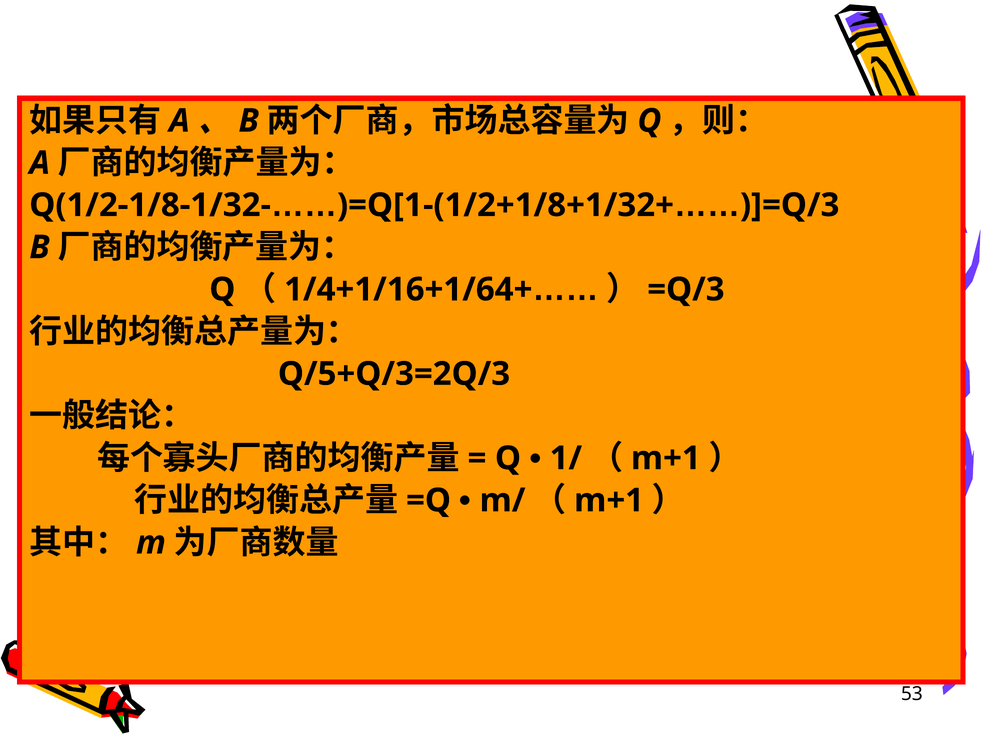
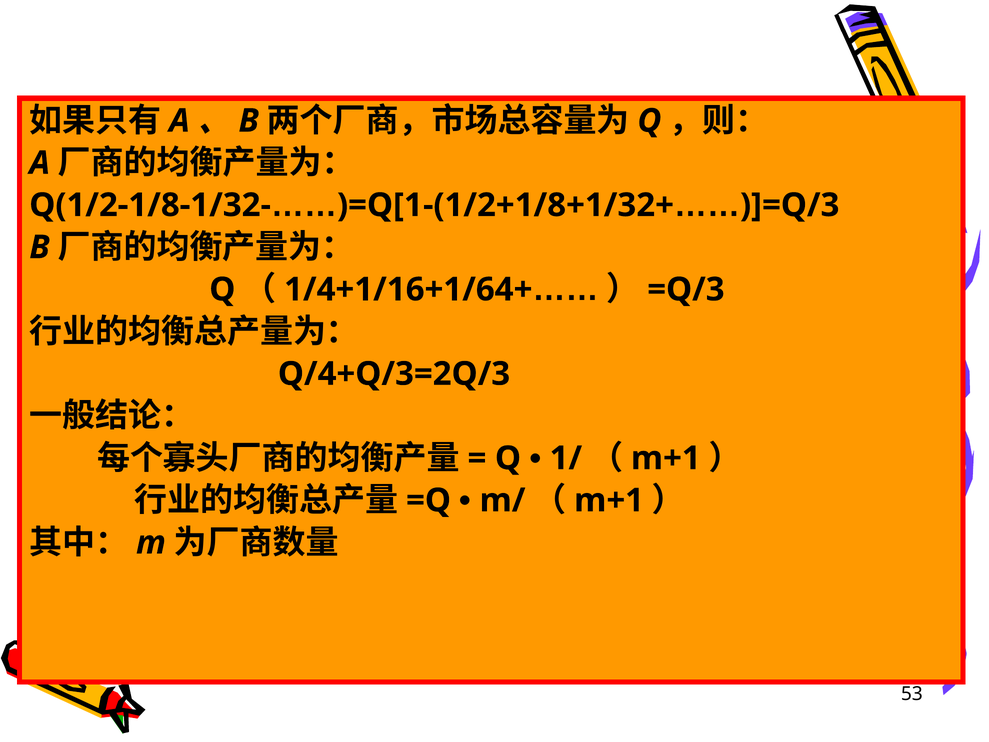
Q/5+Q/3=2Q/3: Q/5+Q/3=2Q/3 -> Q/4+Q/3=2Q/3
